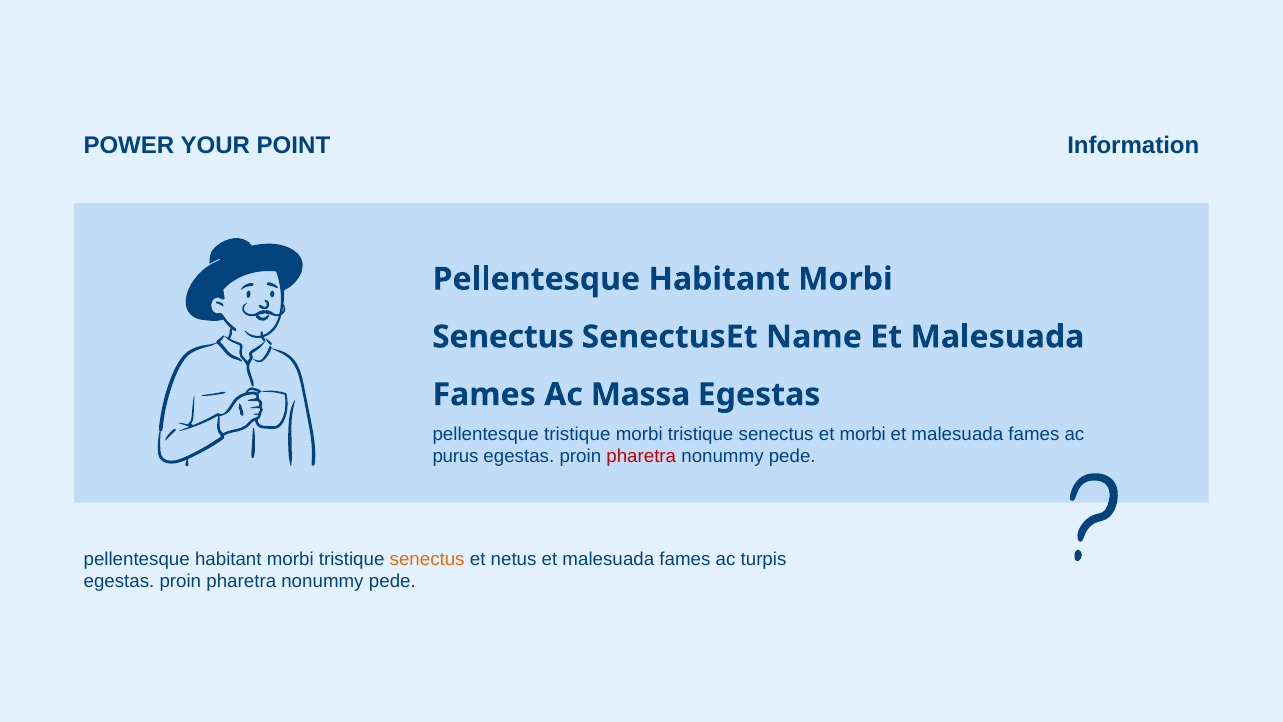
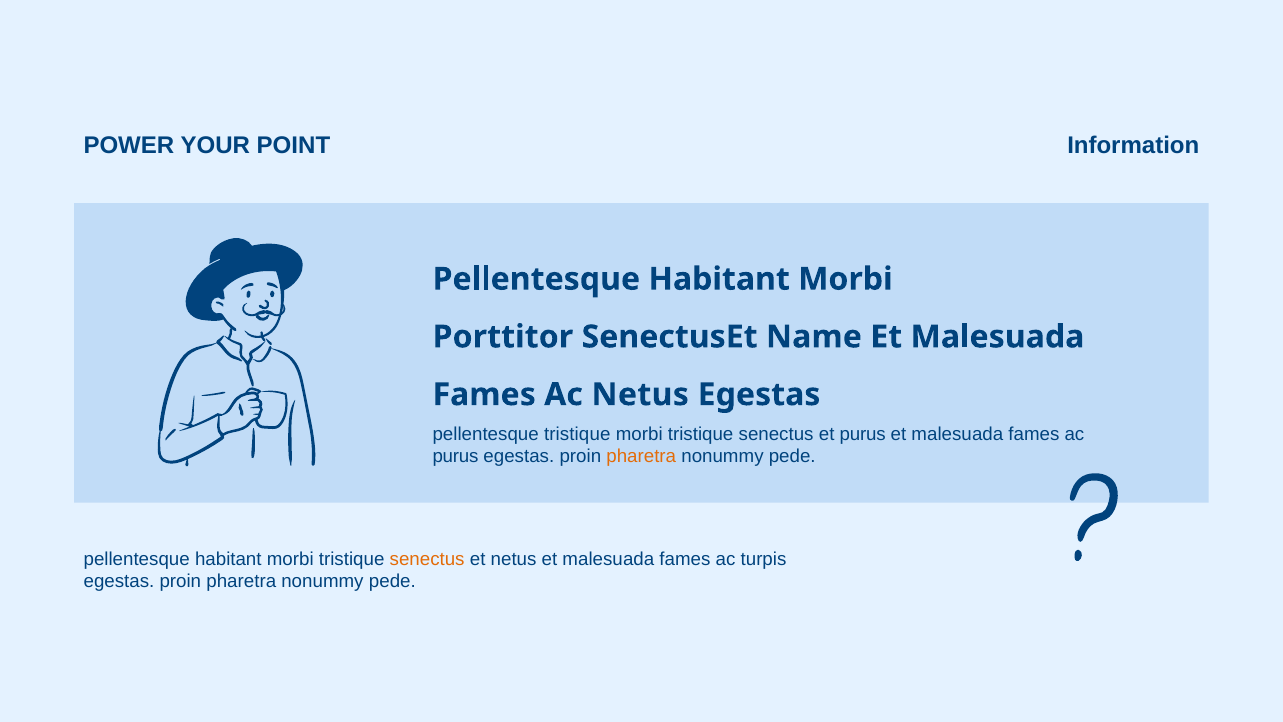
Senectus at (503, 337): Senectus -> Porttitor
Ac Massa: Massa -> Netus
et morbi: morbi -> purus
pharetra at (641, 457) colour: red -> orange
